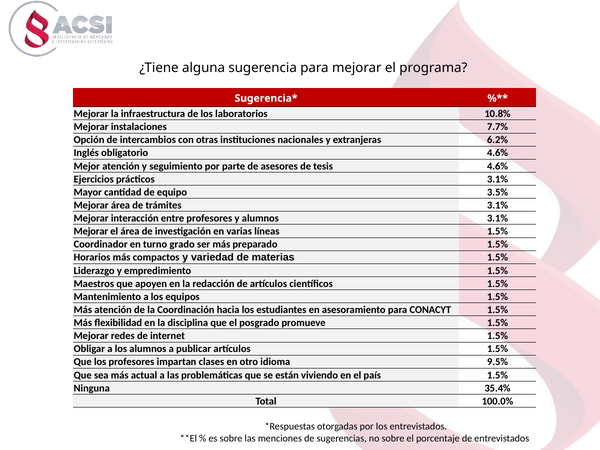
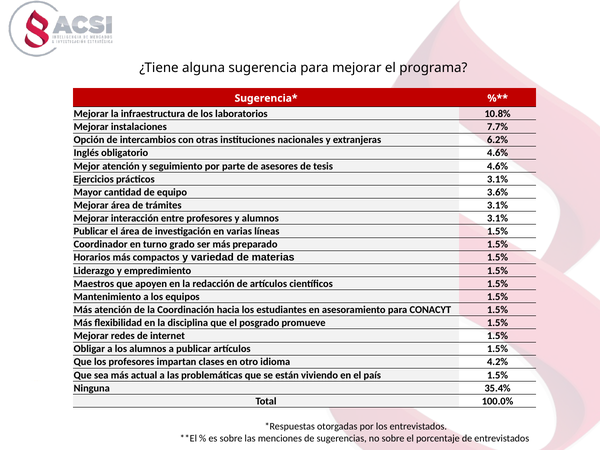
3.5%: 3.5% -> 3.6%
Mejorar at (91, 231): Mejorar -> Publicar
9.5%: 9.5% -> 4.2%
